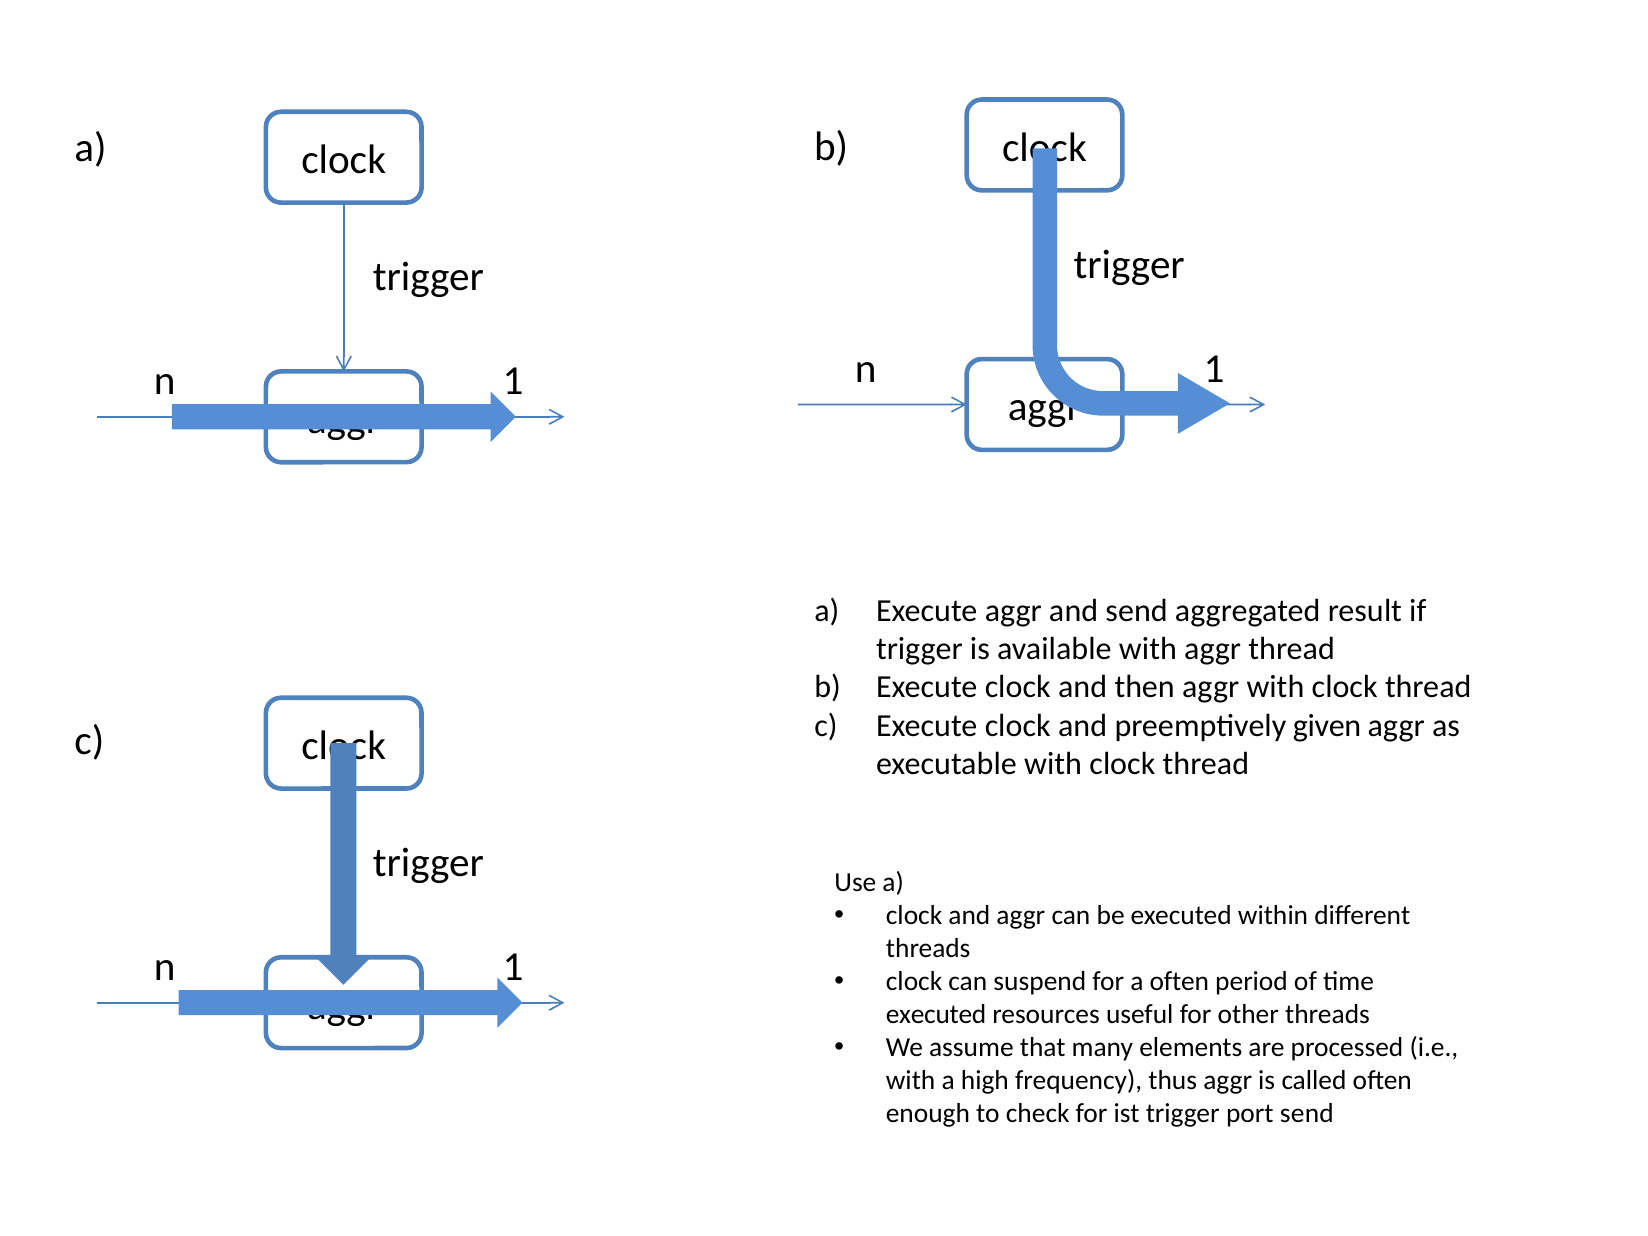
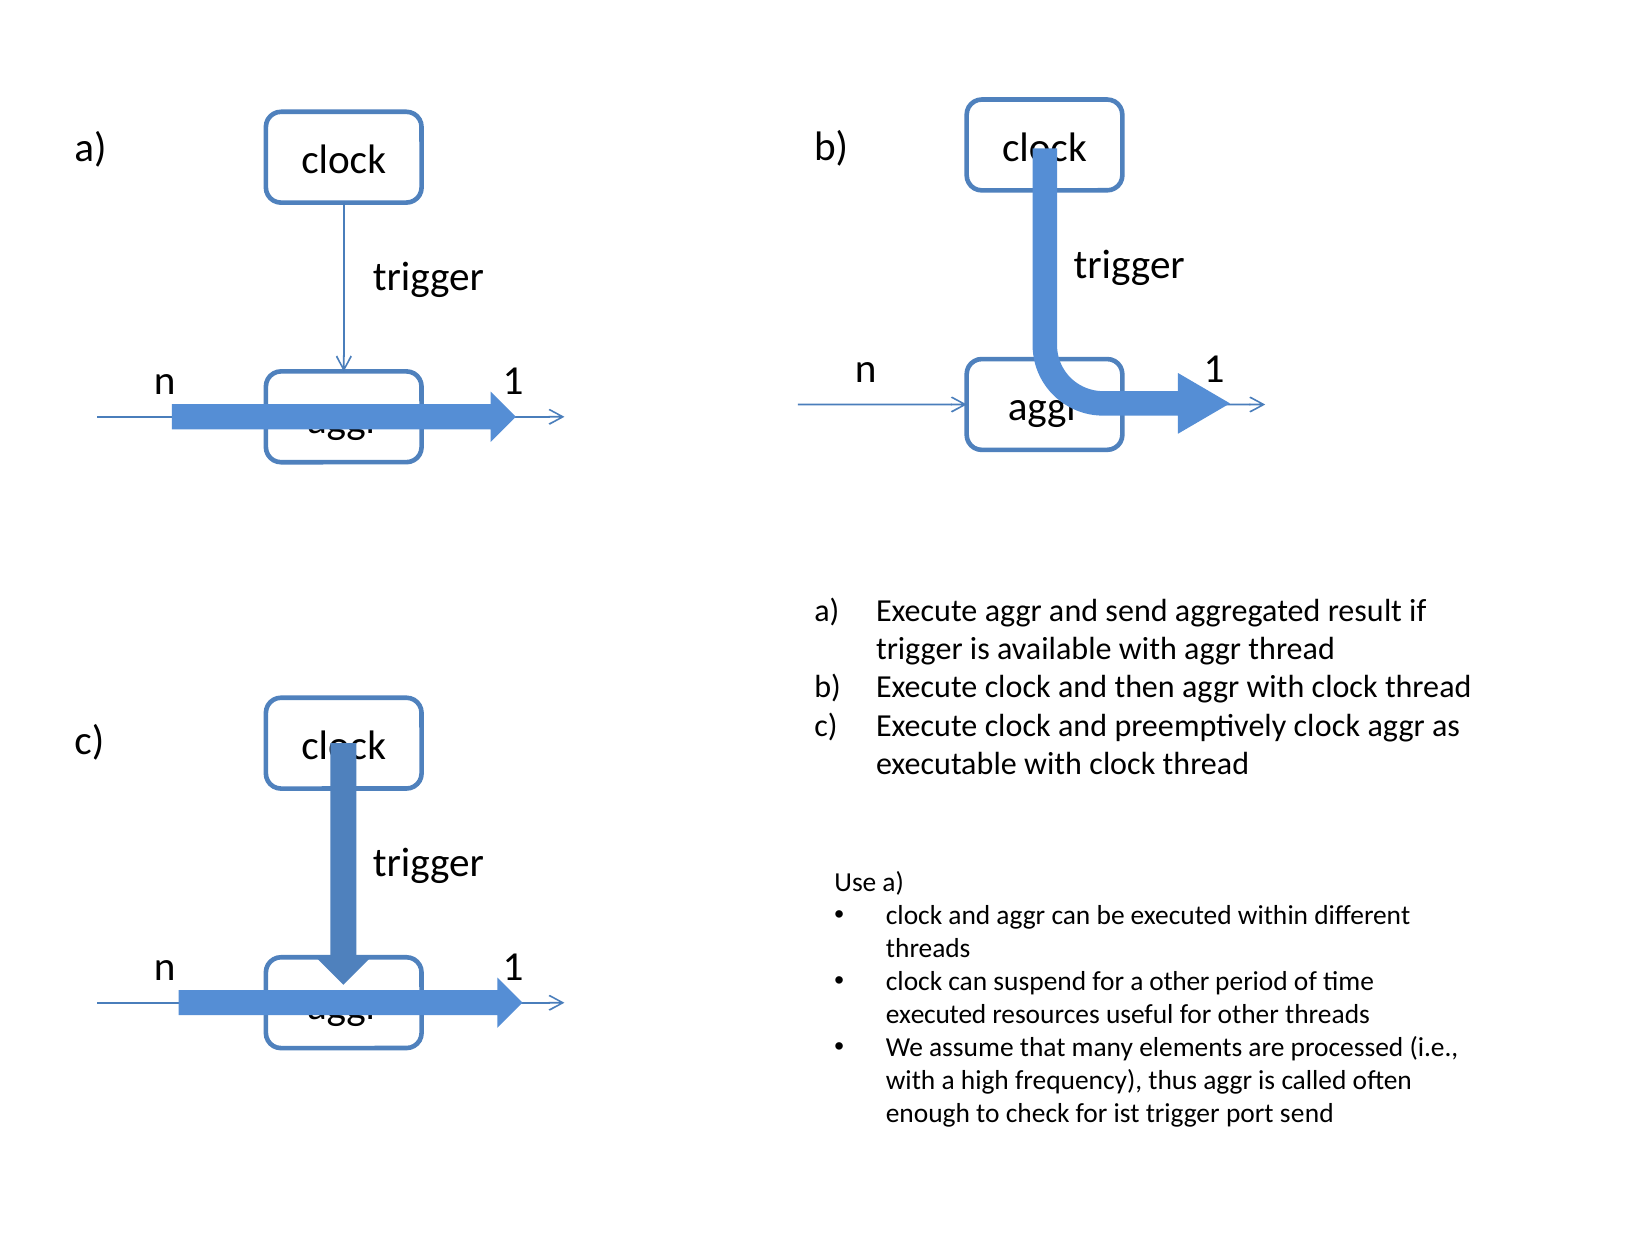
preemptively given: given -> clock
a often: often -> other
